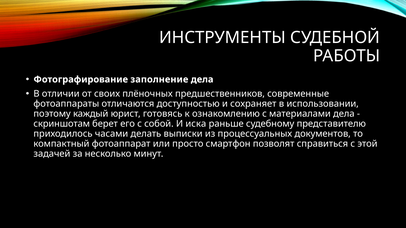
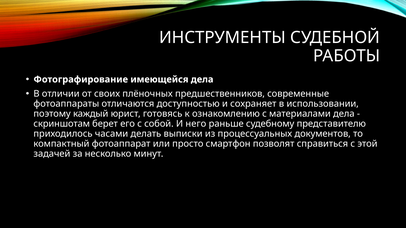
заполнение: заполнение -> имеющейся
иска: иска -> него
